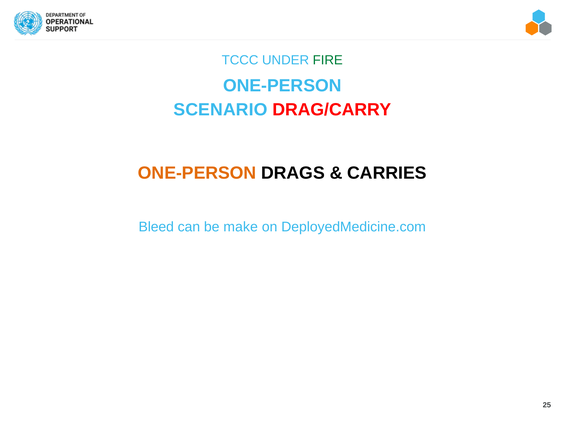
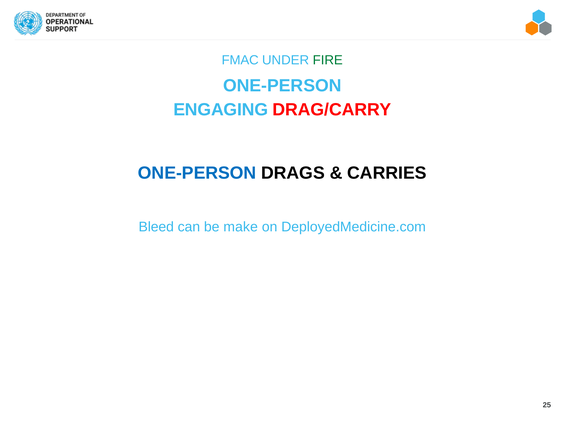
TCCC: TCCC -> FMAC
SCENARIO: SCENARIO -> ENGAGING
ONE-PERSON at (197, 173) colour: orange -> blue
